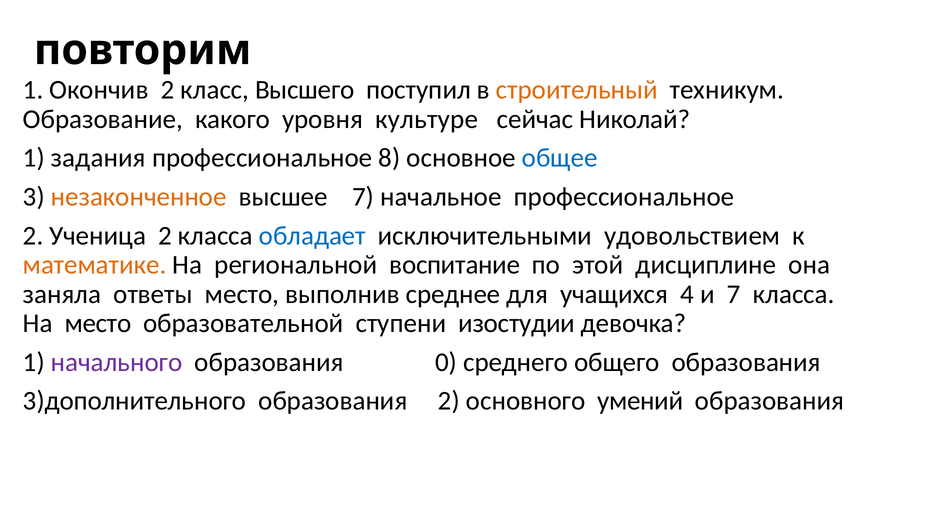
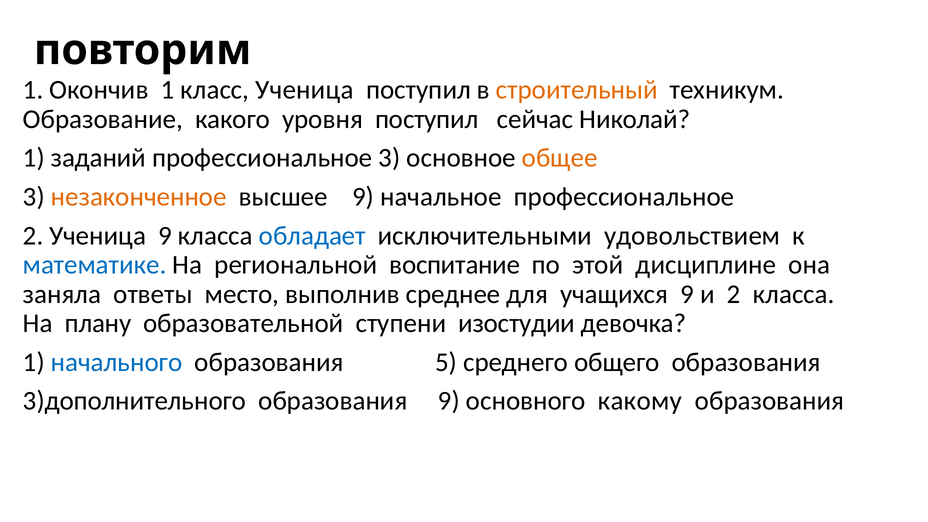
Окончив 2: 2 -> 1
класс Высшего: Высшего -> Ученица
уровня культуре: культуре -> поступил
задания: задания -> заданий
профессиональное 8: 8 -> 3
общее colour: blue -> orange
высшее 7: 7 -> 9
Ученица 2: 2 -> 9
математике colour: orange -> blue
учащихся 4: 4 -> 9
и 7: 7 -> 2
На место: место -> плану
начального colour: purple -> blue
0: 0 -> 5
образования 2: 2 -> 9
умений: умений -> какому
